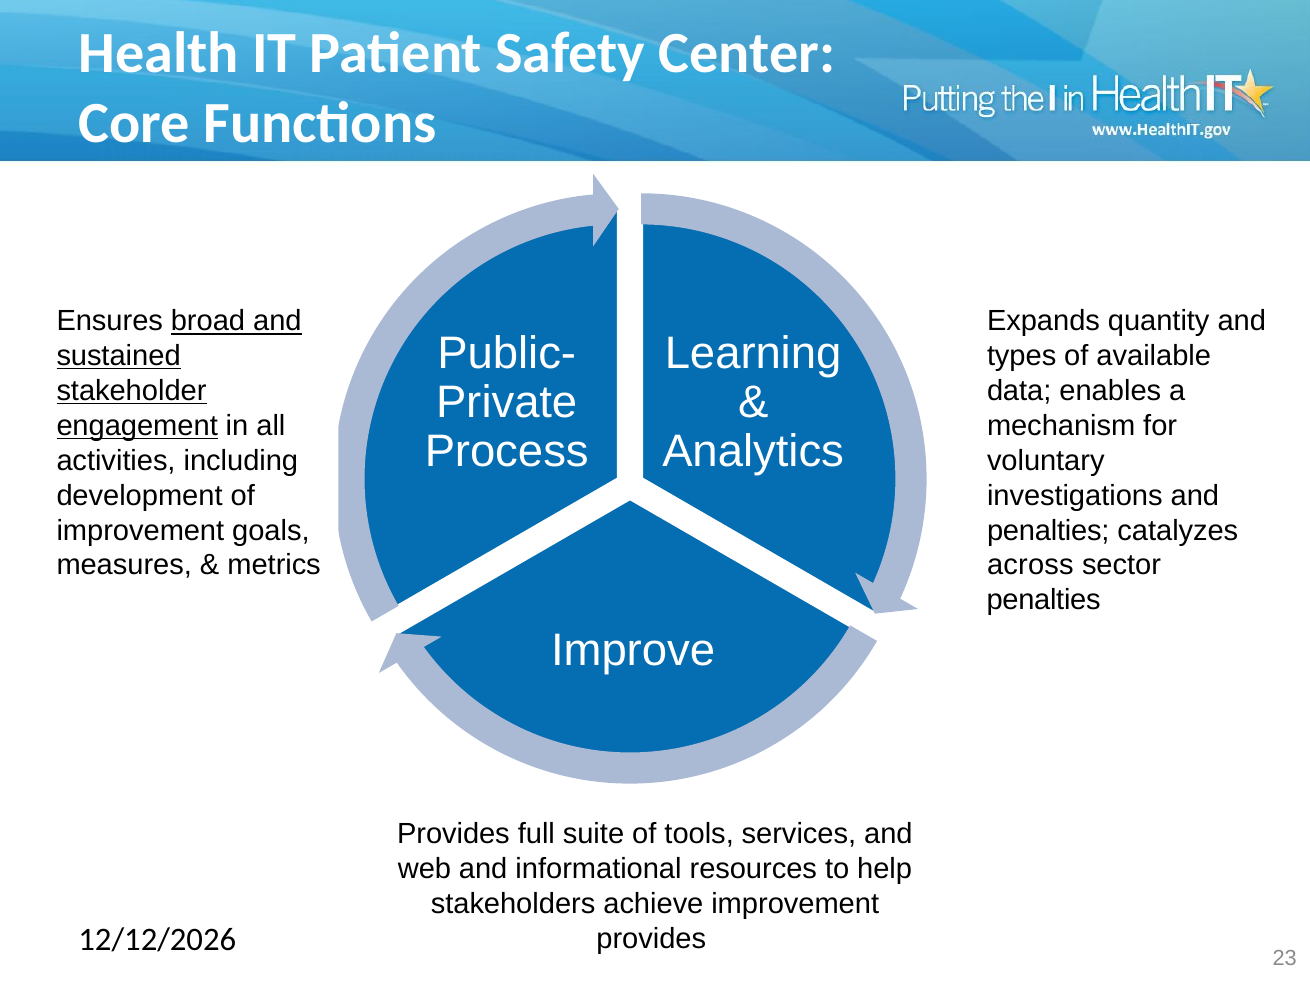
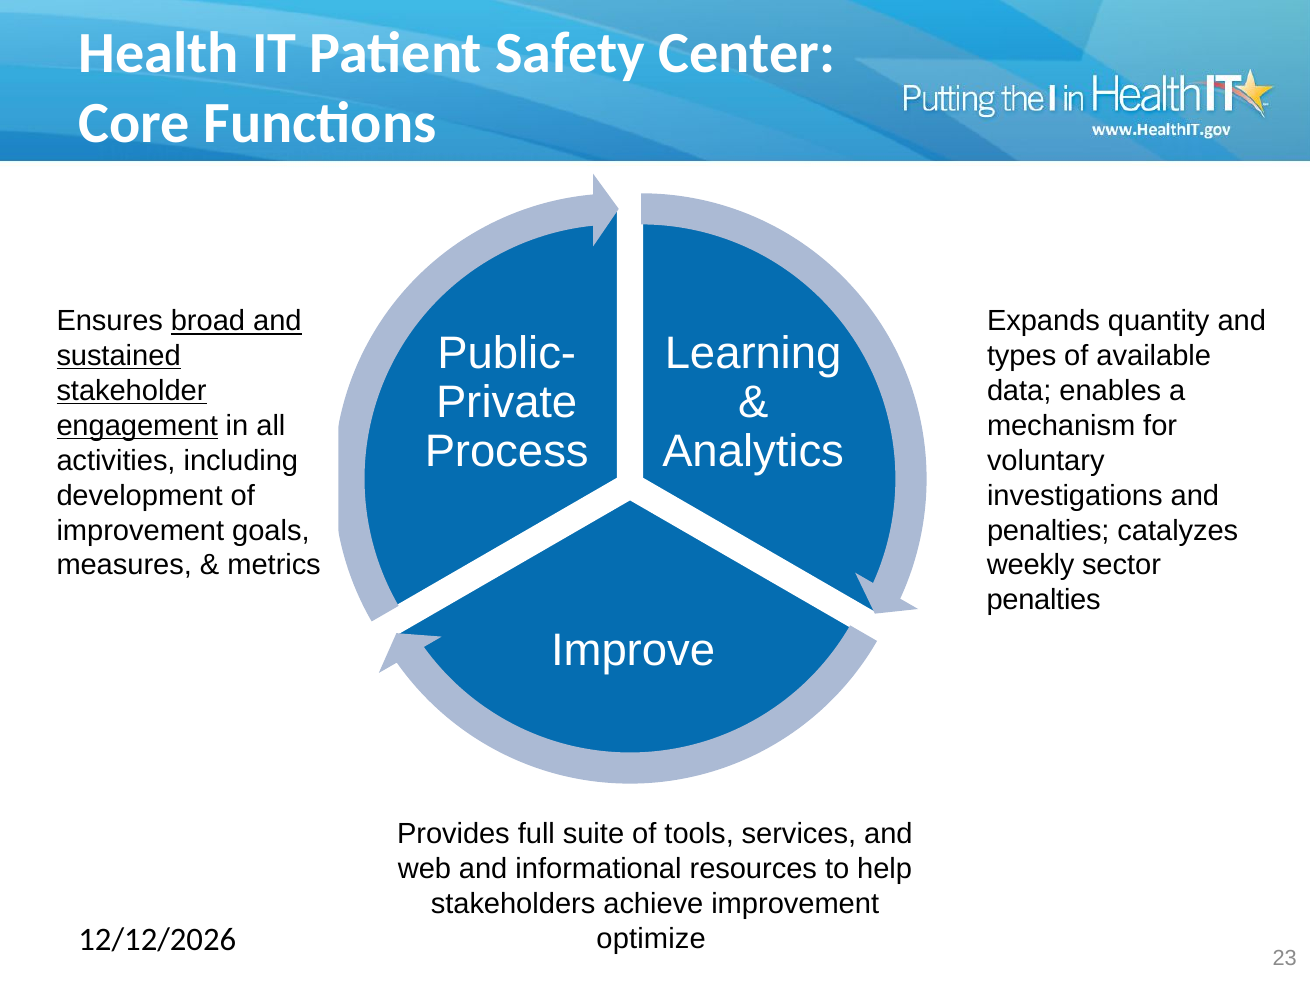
across: across -> weekly
provides at (651, 938): provides -> optimize
